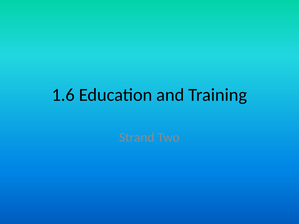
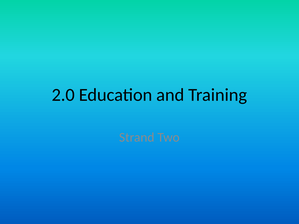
1.6: 1.6 -> 2.0
